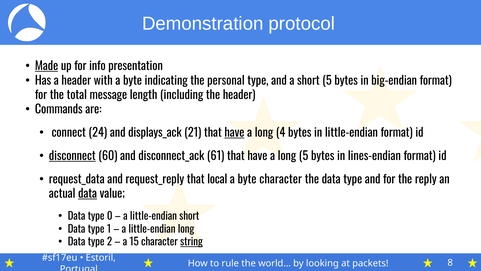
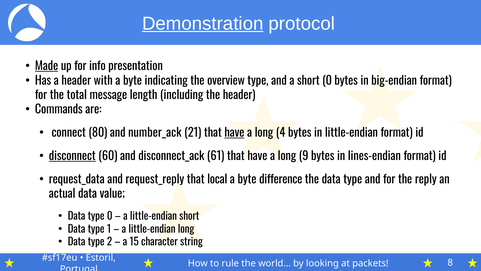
Demonstration underline: none -> present
personal: personal -> overview
short 5: 5 -> 0
24: 24 -> 80
displays_ack: displays_ack -> number_ack
long 5: 5 -> 9
byte character: character -> difference
data at (88, 194) underline: present -> none
string underline: present -> none
